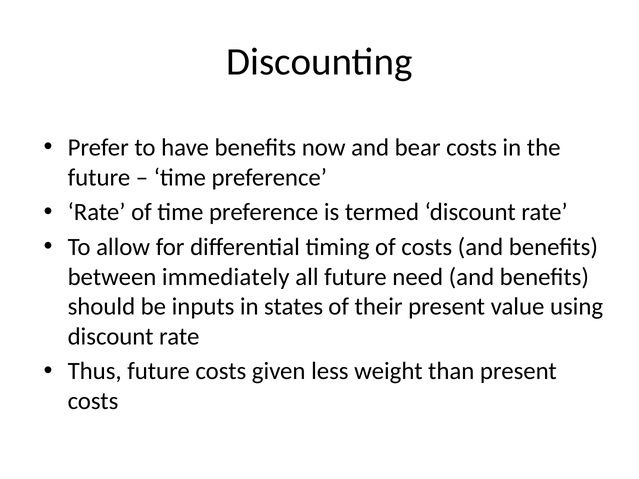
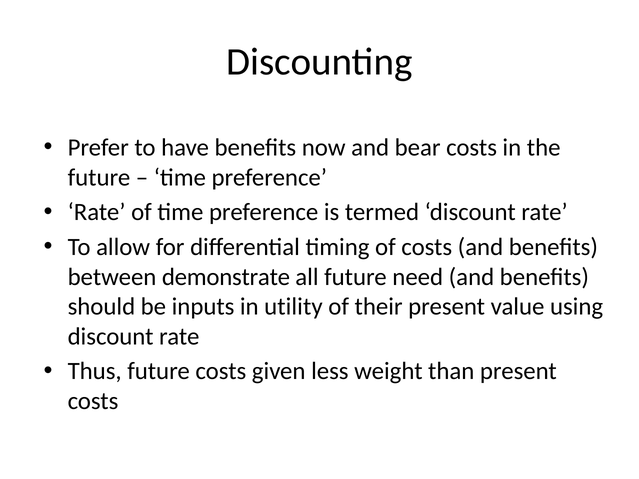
immediately: immediately -> demonstrate
states: states -> utility
